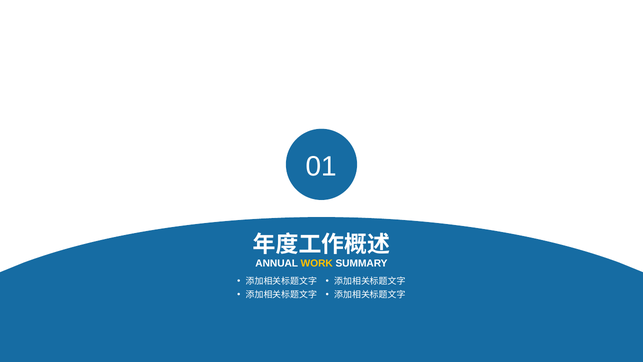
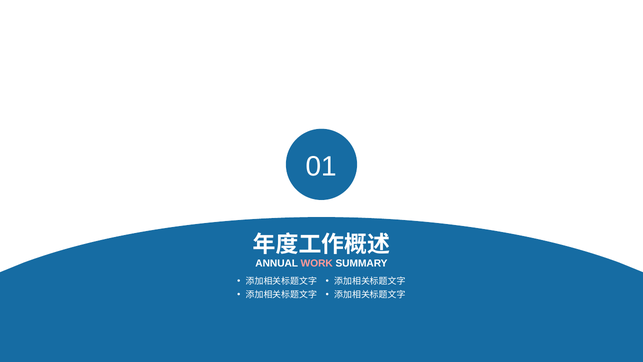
WORK colour: yellow -> pink
